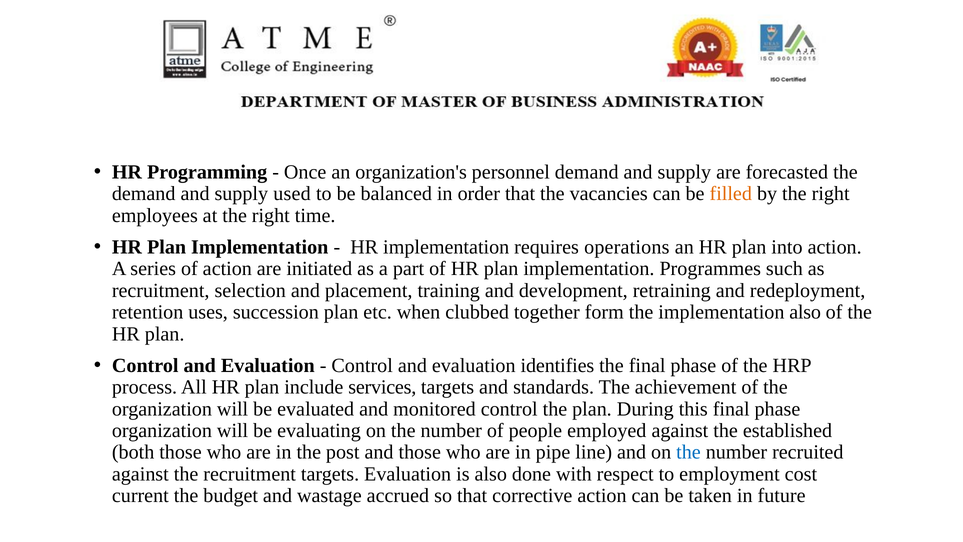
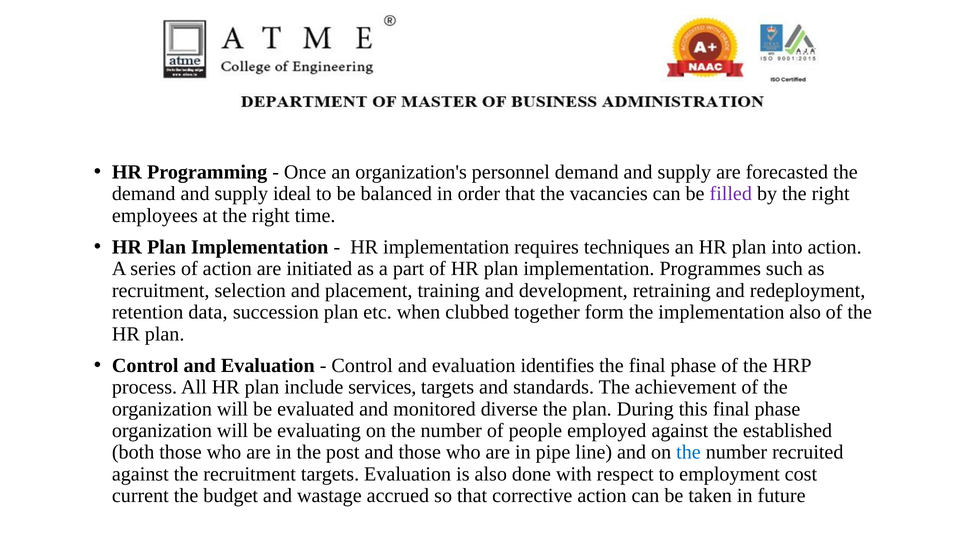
used: used -> ideal
filled colour: orange -> purple
operations: operations -> techniques
uses: uses -> data
monitored control: control -> diverse
